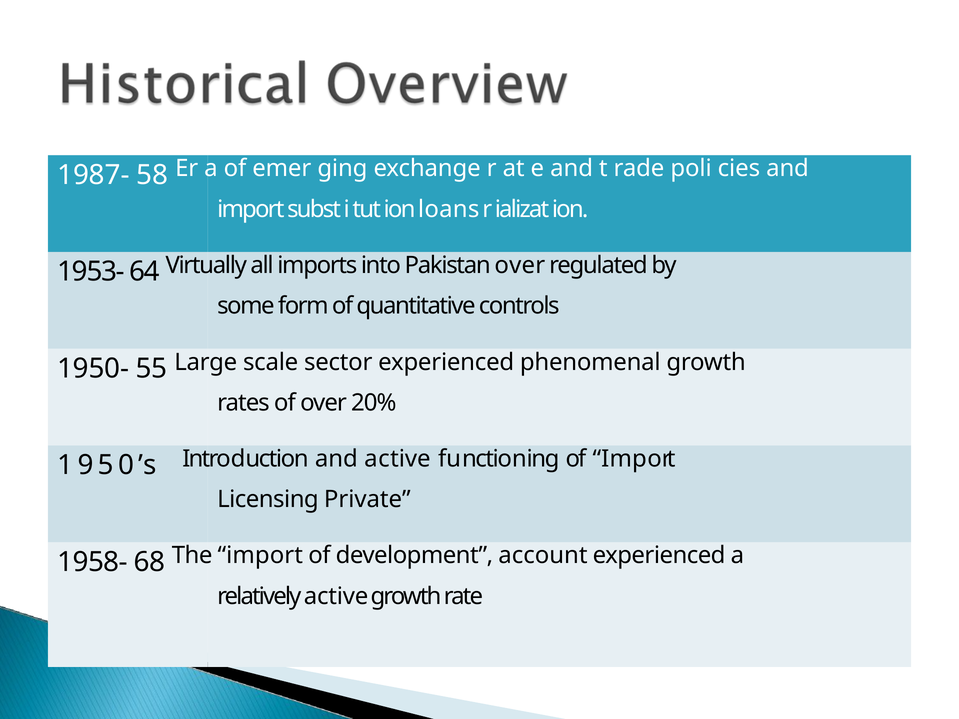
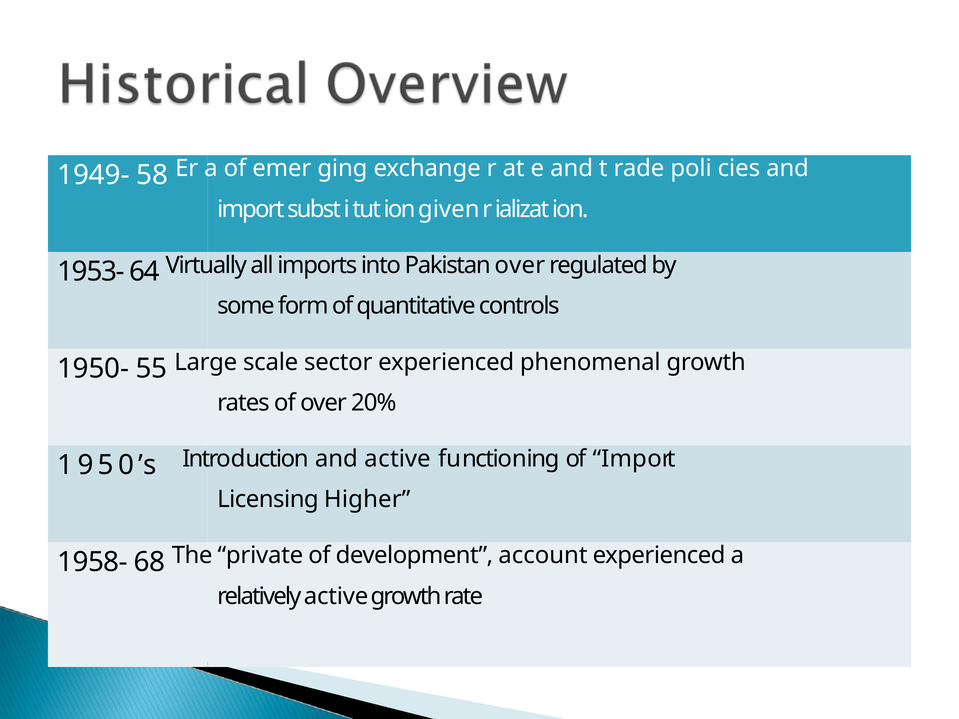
1987-: 1987- -> 1949-
loans: loans -> given
Private: Private -> Higher
The import: import -> private
